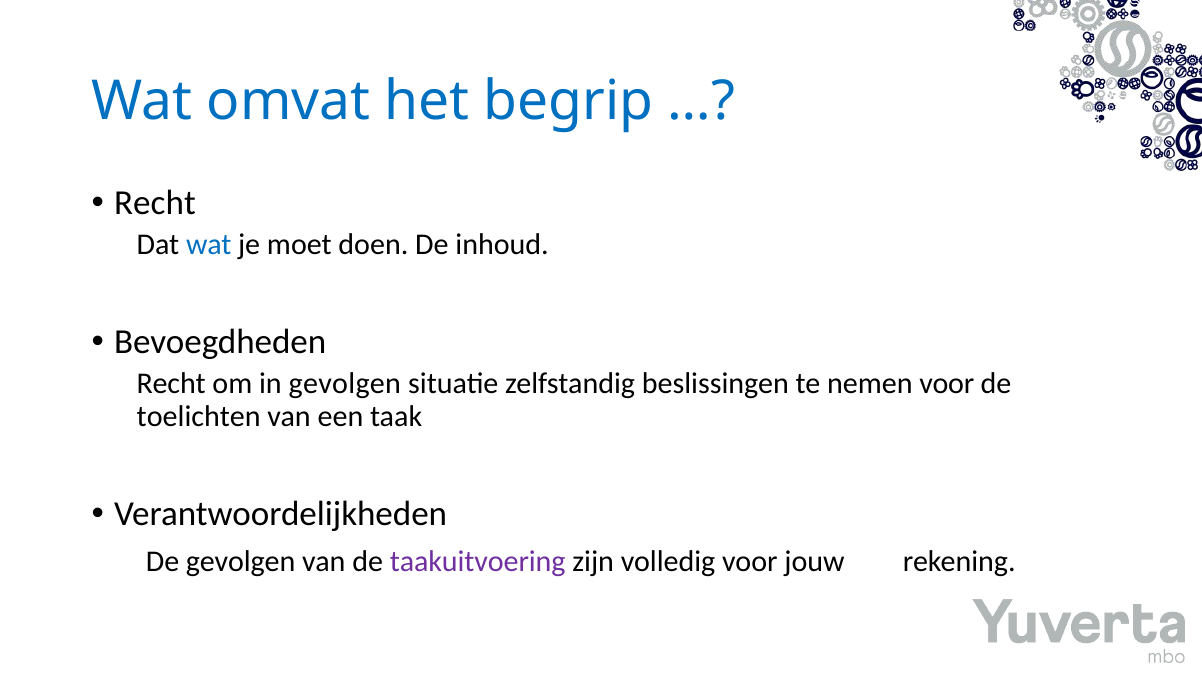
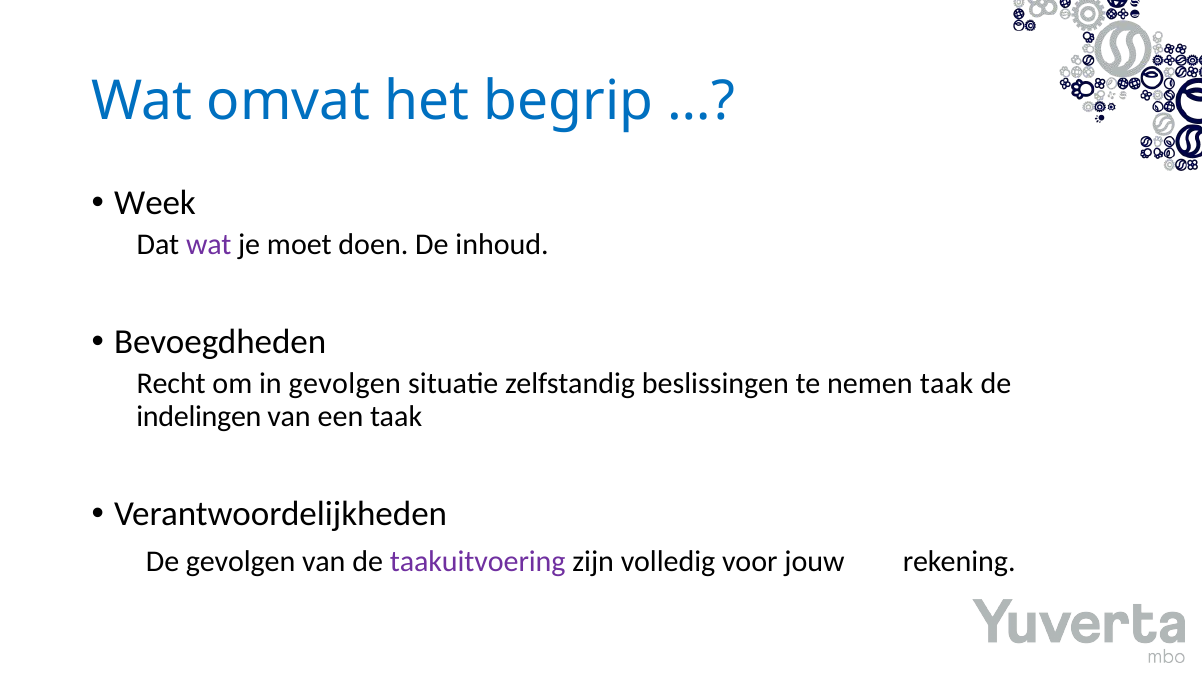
Recht at (155, 203): Recht -> Week
wat at (209, 245) colour: blue -> purple
nemen voor: voor -> taak
toelichten: toelichten -> indelingen
